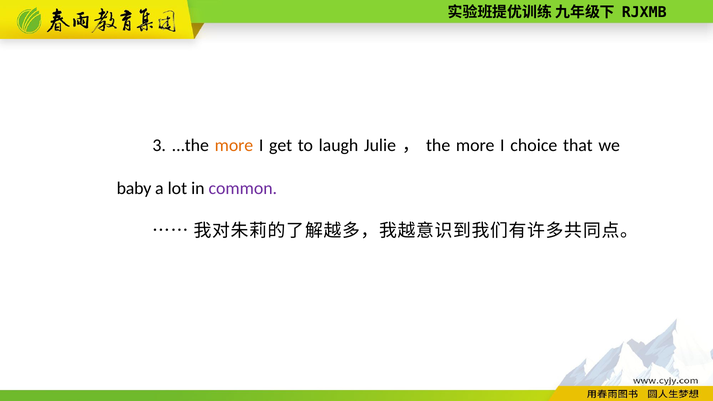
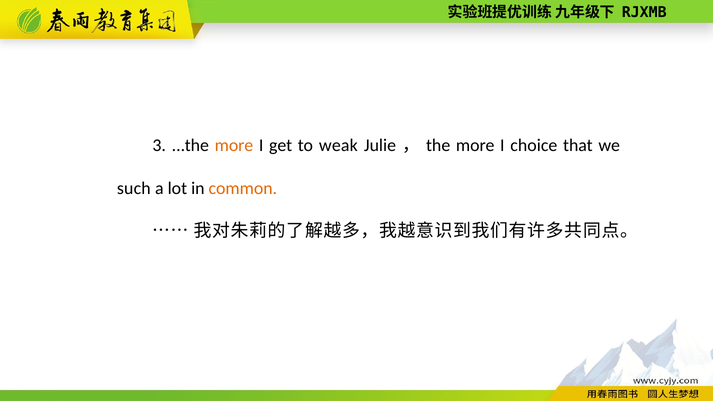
laugh: laugh -> weak
baby: baby -> such
common colour: purple -> orange
